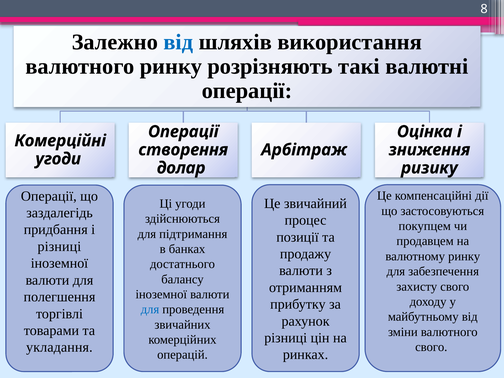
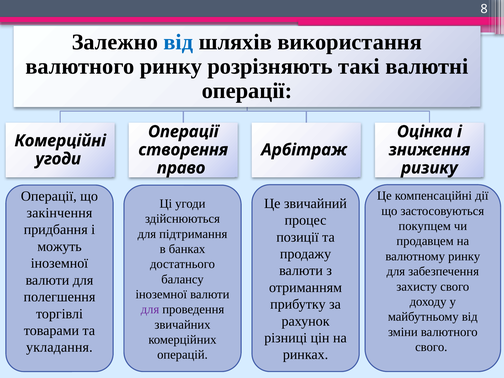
долар: долар -> право
заздалегідь: заздалегідь -> закінчення
різниці at (59, 247): різниці -> можуть
для at (150, 309) colour: blue -> purple
